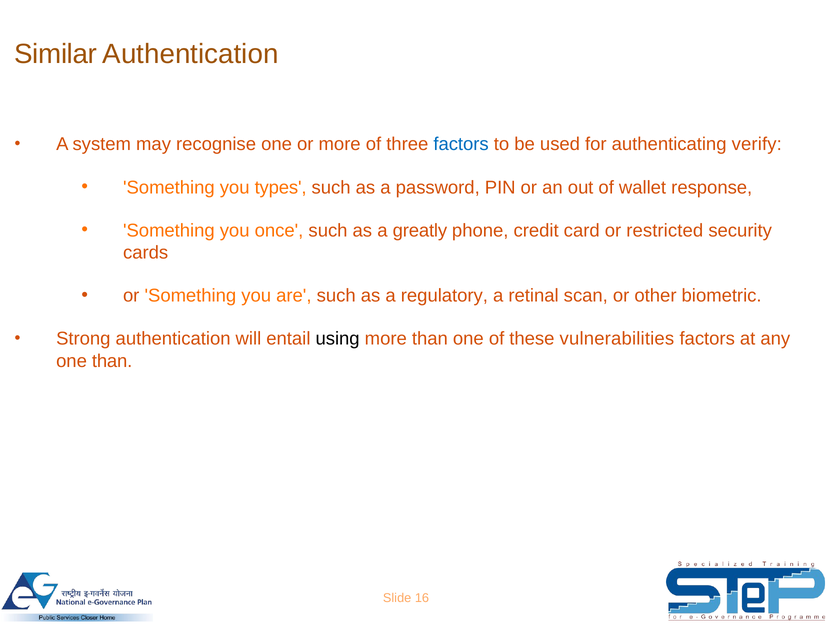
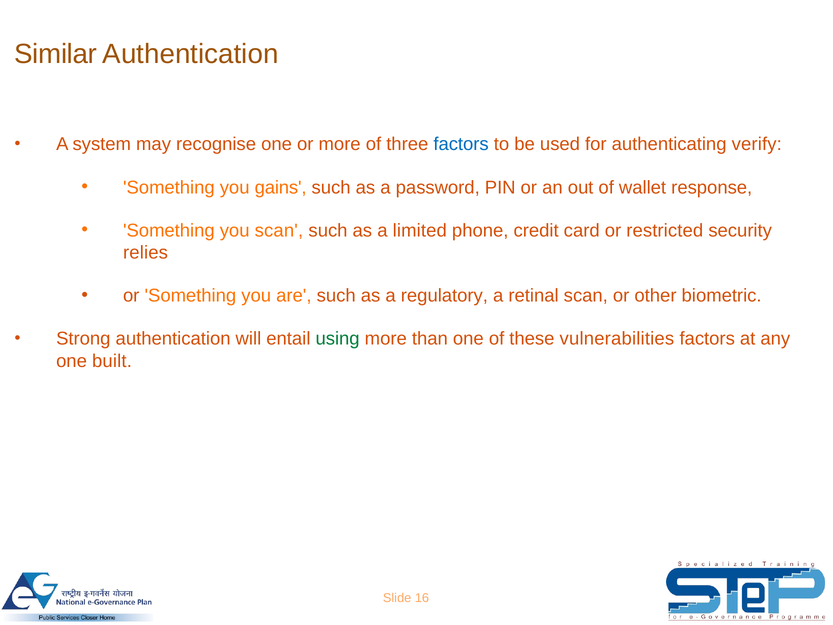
types: types -> gains
you once: once -> scan
greatly: greatly -> limited
cards: cards -> relies
using colour: black -> green
one than: than -> built
